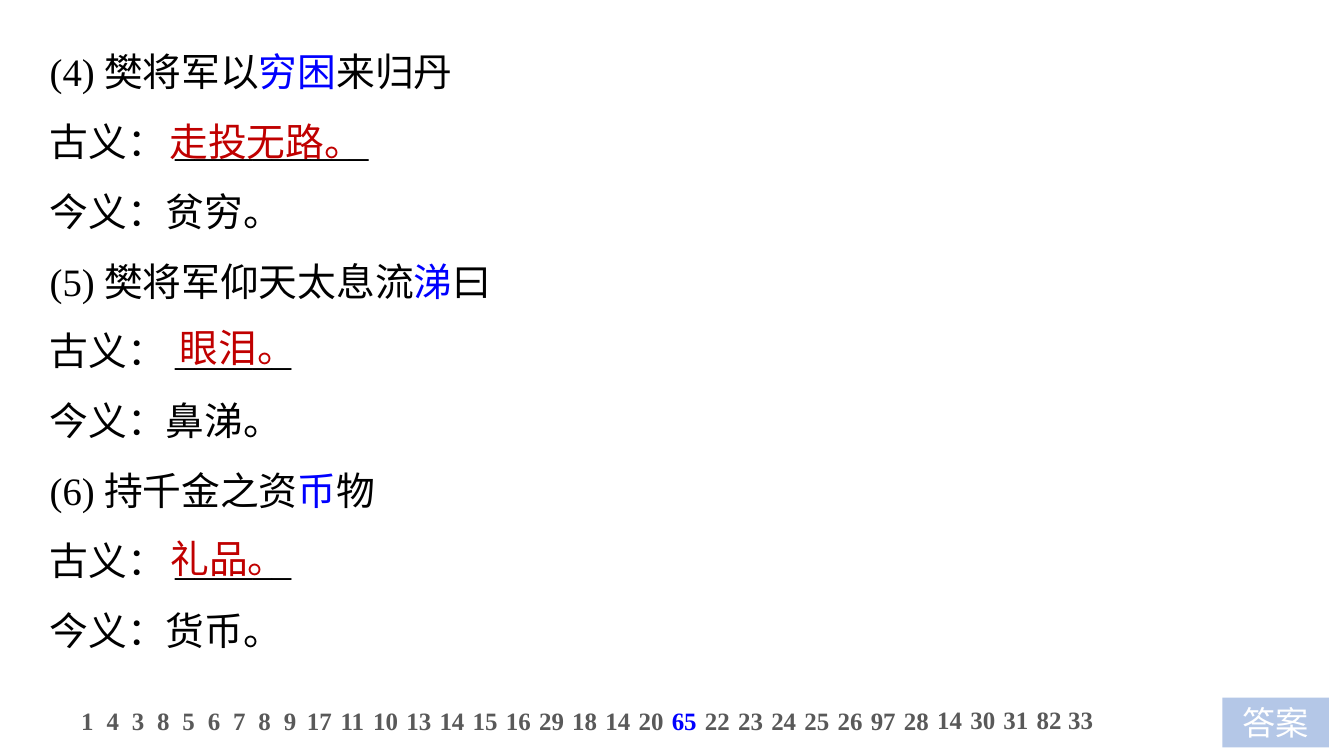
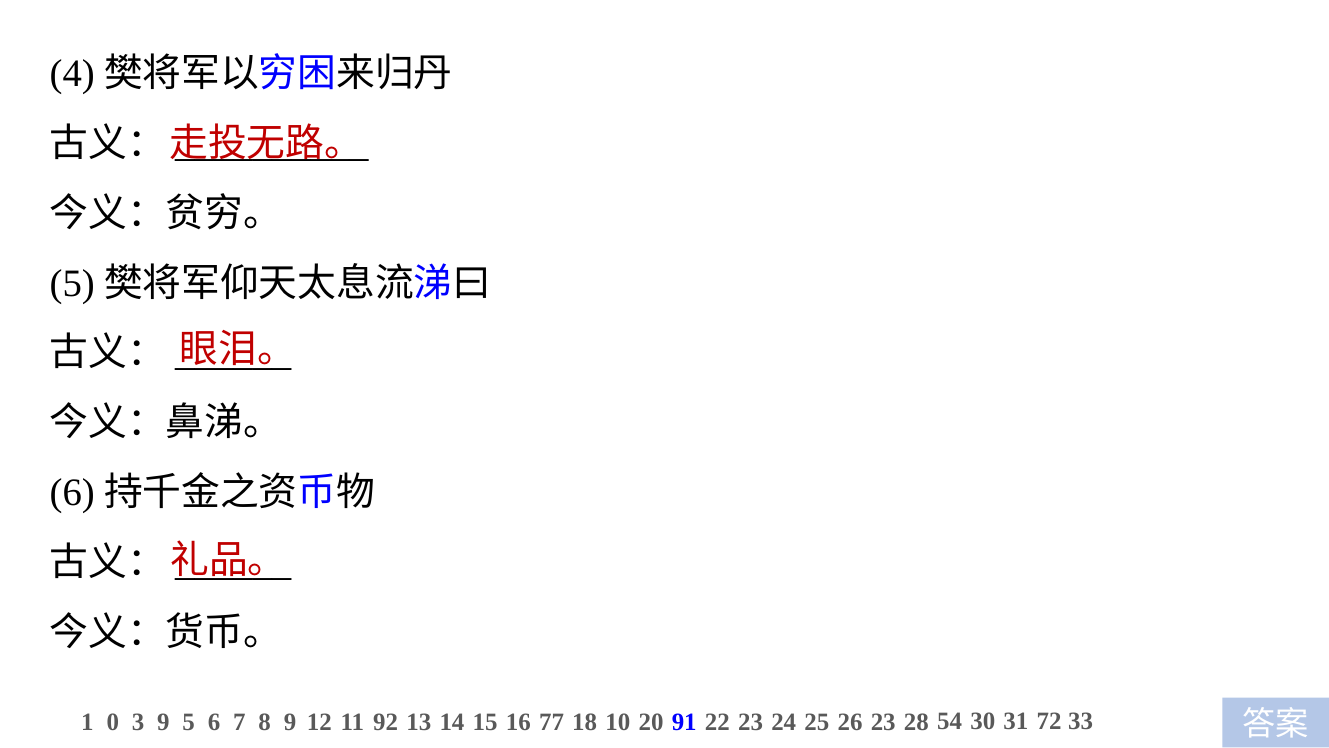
1 4: 4 -> 0
3 8: 8 -> 9
17: 17 -> 12
10: 10 -> 92
29: 29 -> 77
18 14: 14 -> 10
65: 65 -> 91
26 97: 97 -> 23
28 14: 14 -> 54
82: 82 -> 72
